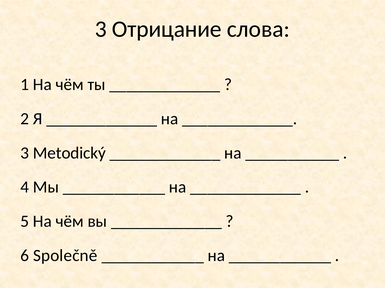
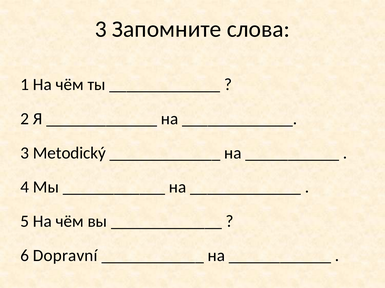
Отрицание: Отрицание -> Запомните
Společně: Společně -> Dopravní
